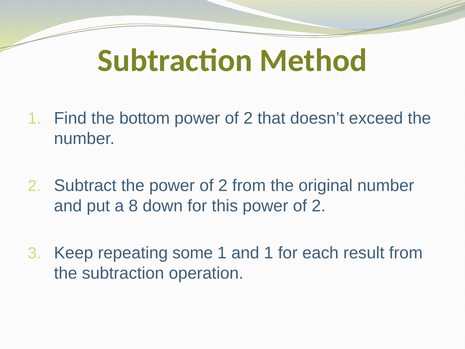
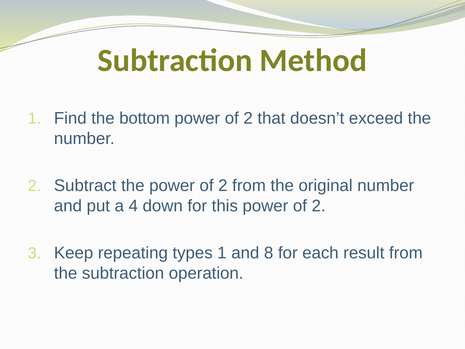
8: 8 -> 4
some: some -> types
and 1: 1 -> 8
